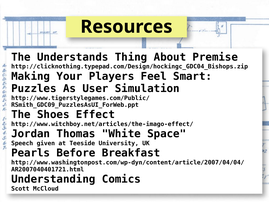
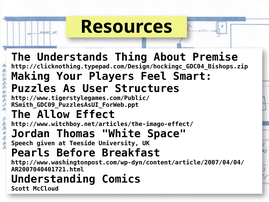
Simulation: Simulation -> Structures
Shoes: Shoes -> Allow
